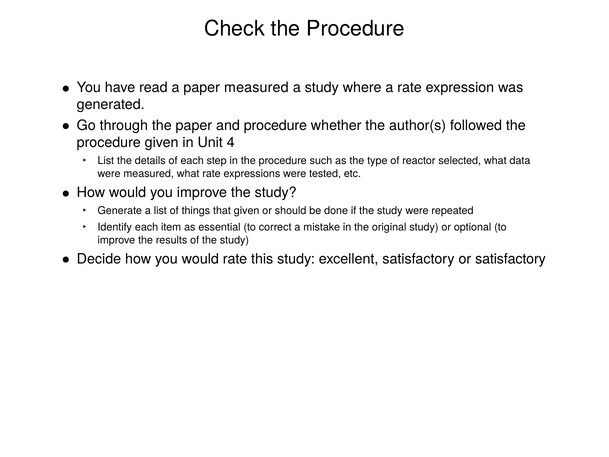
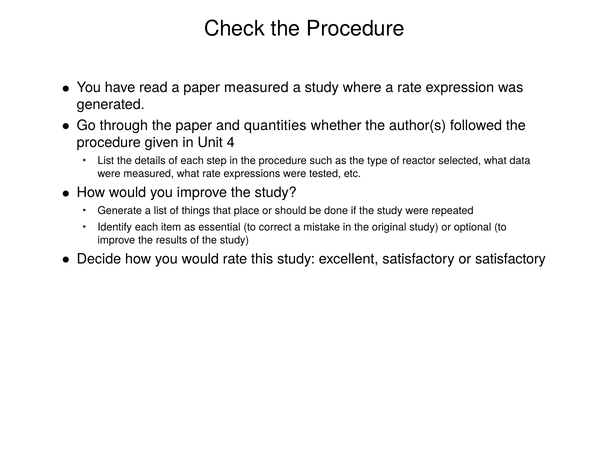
and procedure: procedure -> quantities
that given: given -> place
